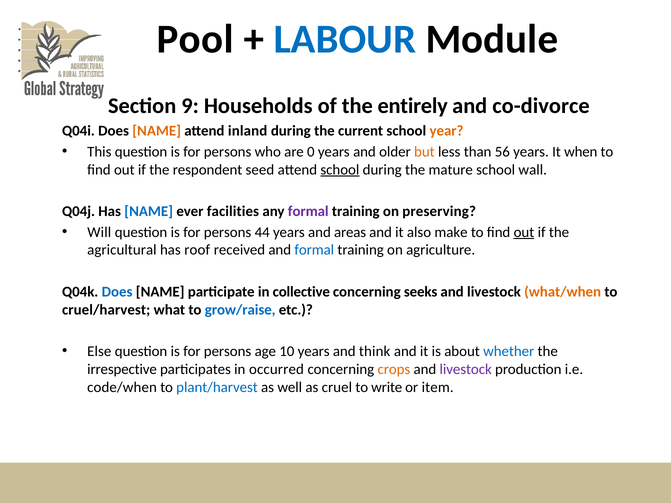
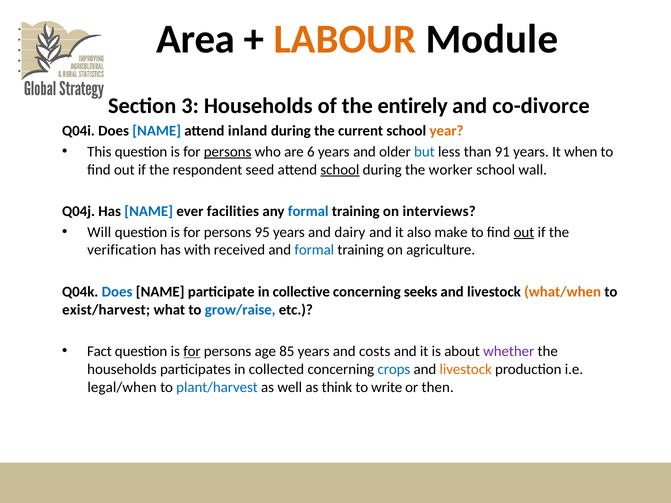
Pool: Pool -> Area
LABOUR colour: blue -> orange
9: 9 -> 3
NAME at (157, 131) colour: orange -> blue
persons at (228, 152) underline: none -> present
0: 0 -> 6
but colour: orange -> blue
56: 56 -> 91
mature: mature -> worker
formal at (308, 211) colour: purple -> blue
preserving: preserving -> interviews
44: 44 -> 95
areas: areas -> dairy
agricultural: agricultural -> verification
roof: roof -> with
cruel/harvest: cruel/harvest -> exist/harvest
Else: Else -> Fact
for at (192, 352) underline: none -> present
10: 10 -> 85
think: think -> costs
whether colour: blue -> purple
irrespective at (122, 369): irrespective -> households
occurred: occurred -> collected
crops colour: orange -> blue
livestock at (466, 369) colour: purple -> orange
code/when: code/when -> legal/when
cruel: cruel -> think
item: item -> then
